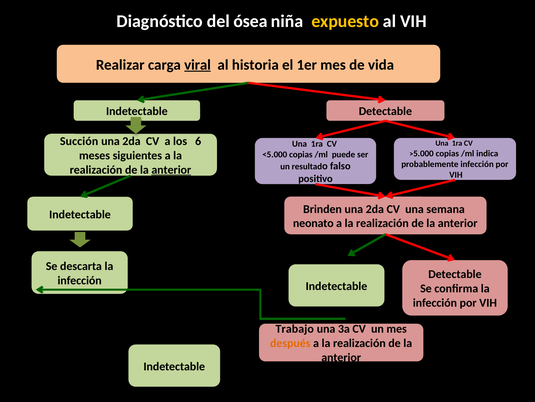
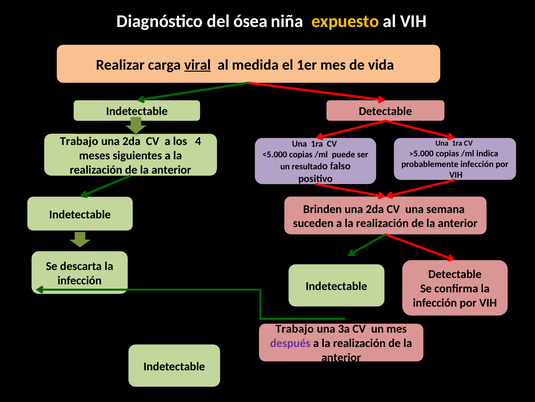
historia: historia -> medida
Succión at (79, 141): Succión -> Trabajo
6: 6 -> 4
anterior at (171, 169) underline: present -> none
neonato: neonato -> suceden
después colour: orange -> purple
